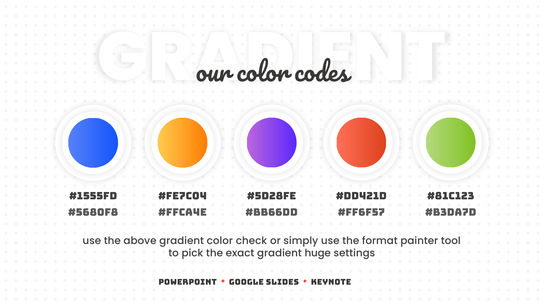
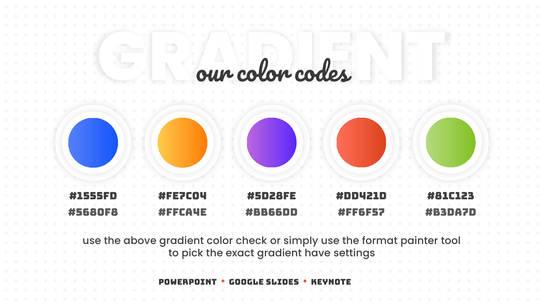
huge: huge -> have
